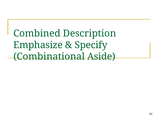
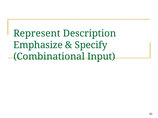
Combined: Combined -> Represent
Aside: Aside -> Input
